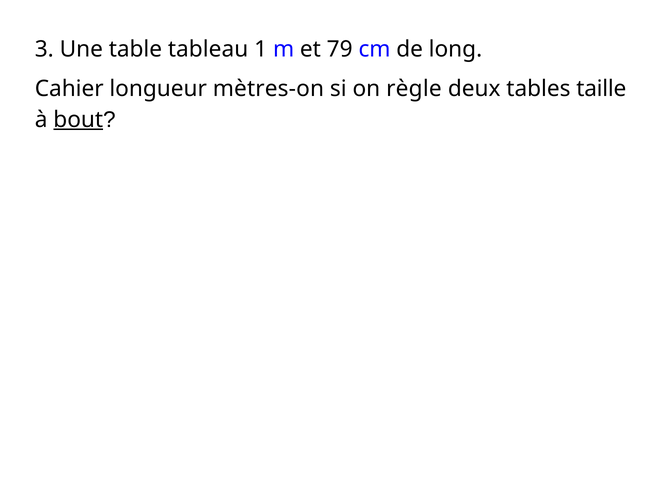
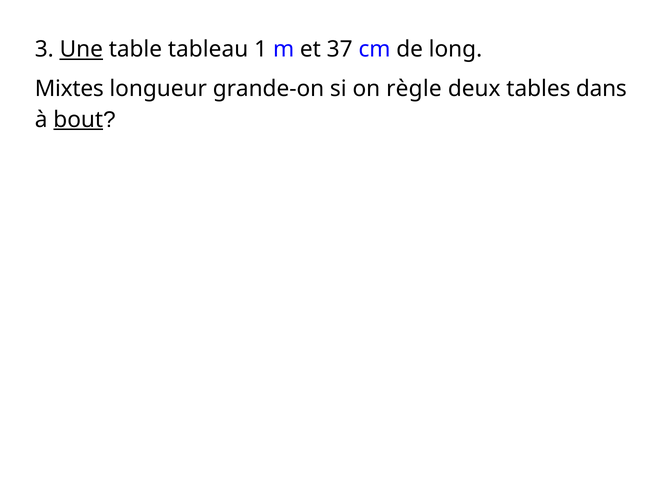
Une underline: none -> present
79: 79 -> 37
Cahier: Cahier -> Mixtes
mètres-on: mètres-on -> grande-on
taille: taille -> dans
